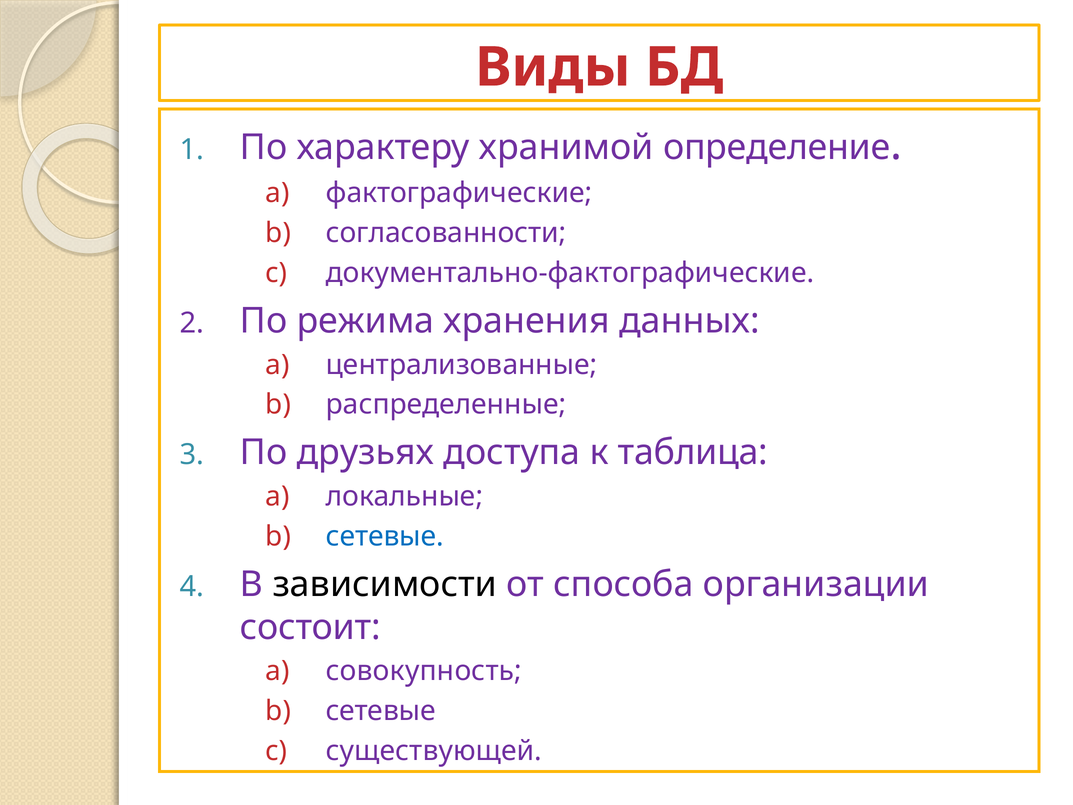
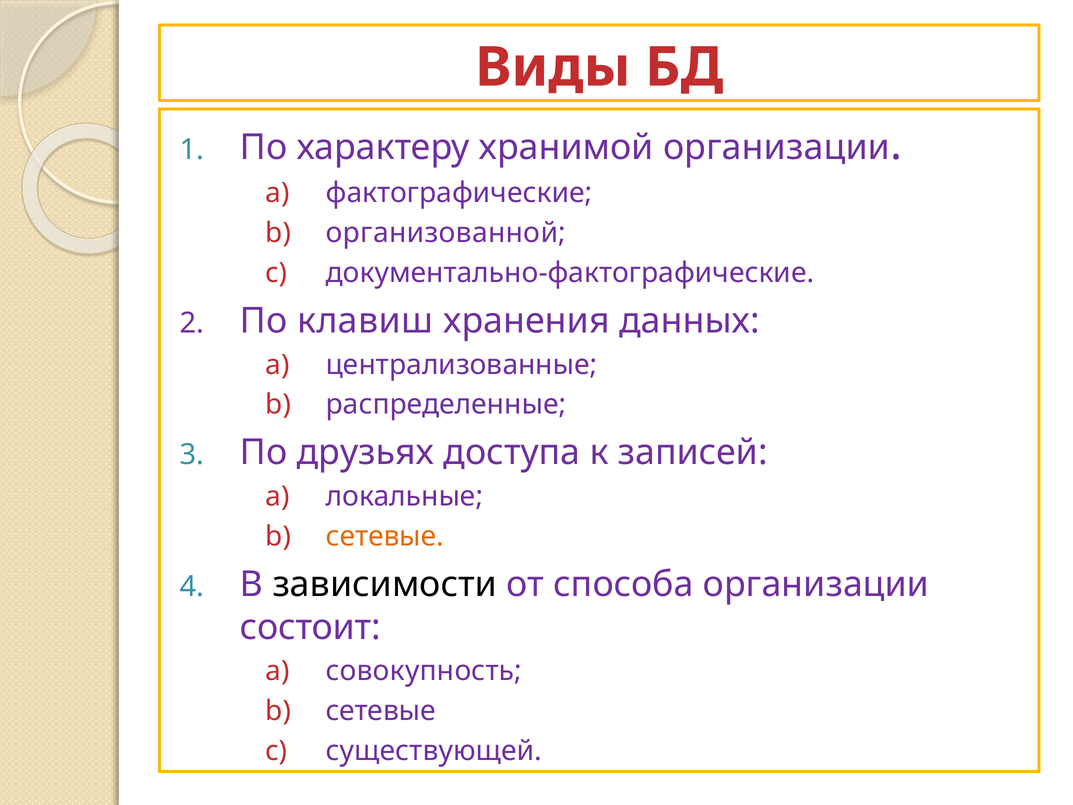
хранимой определение: определение -> организации
согласованности: согласованности -> организованной
режима: режима -> клавиш
таблица: таблица -> записей
сетевые at (385, 536) colour: blue -> orange
